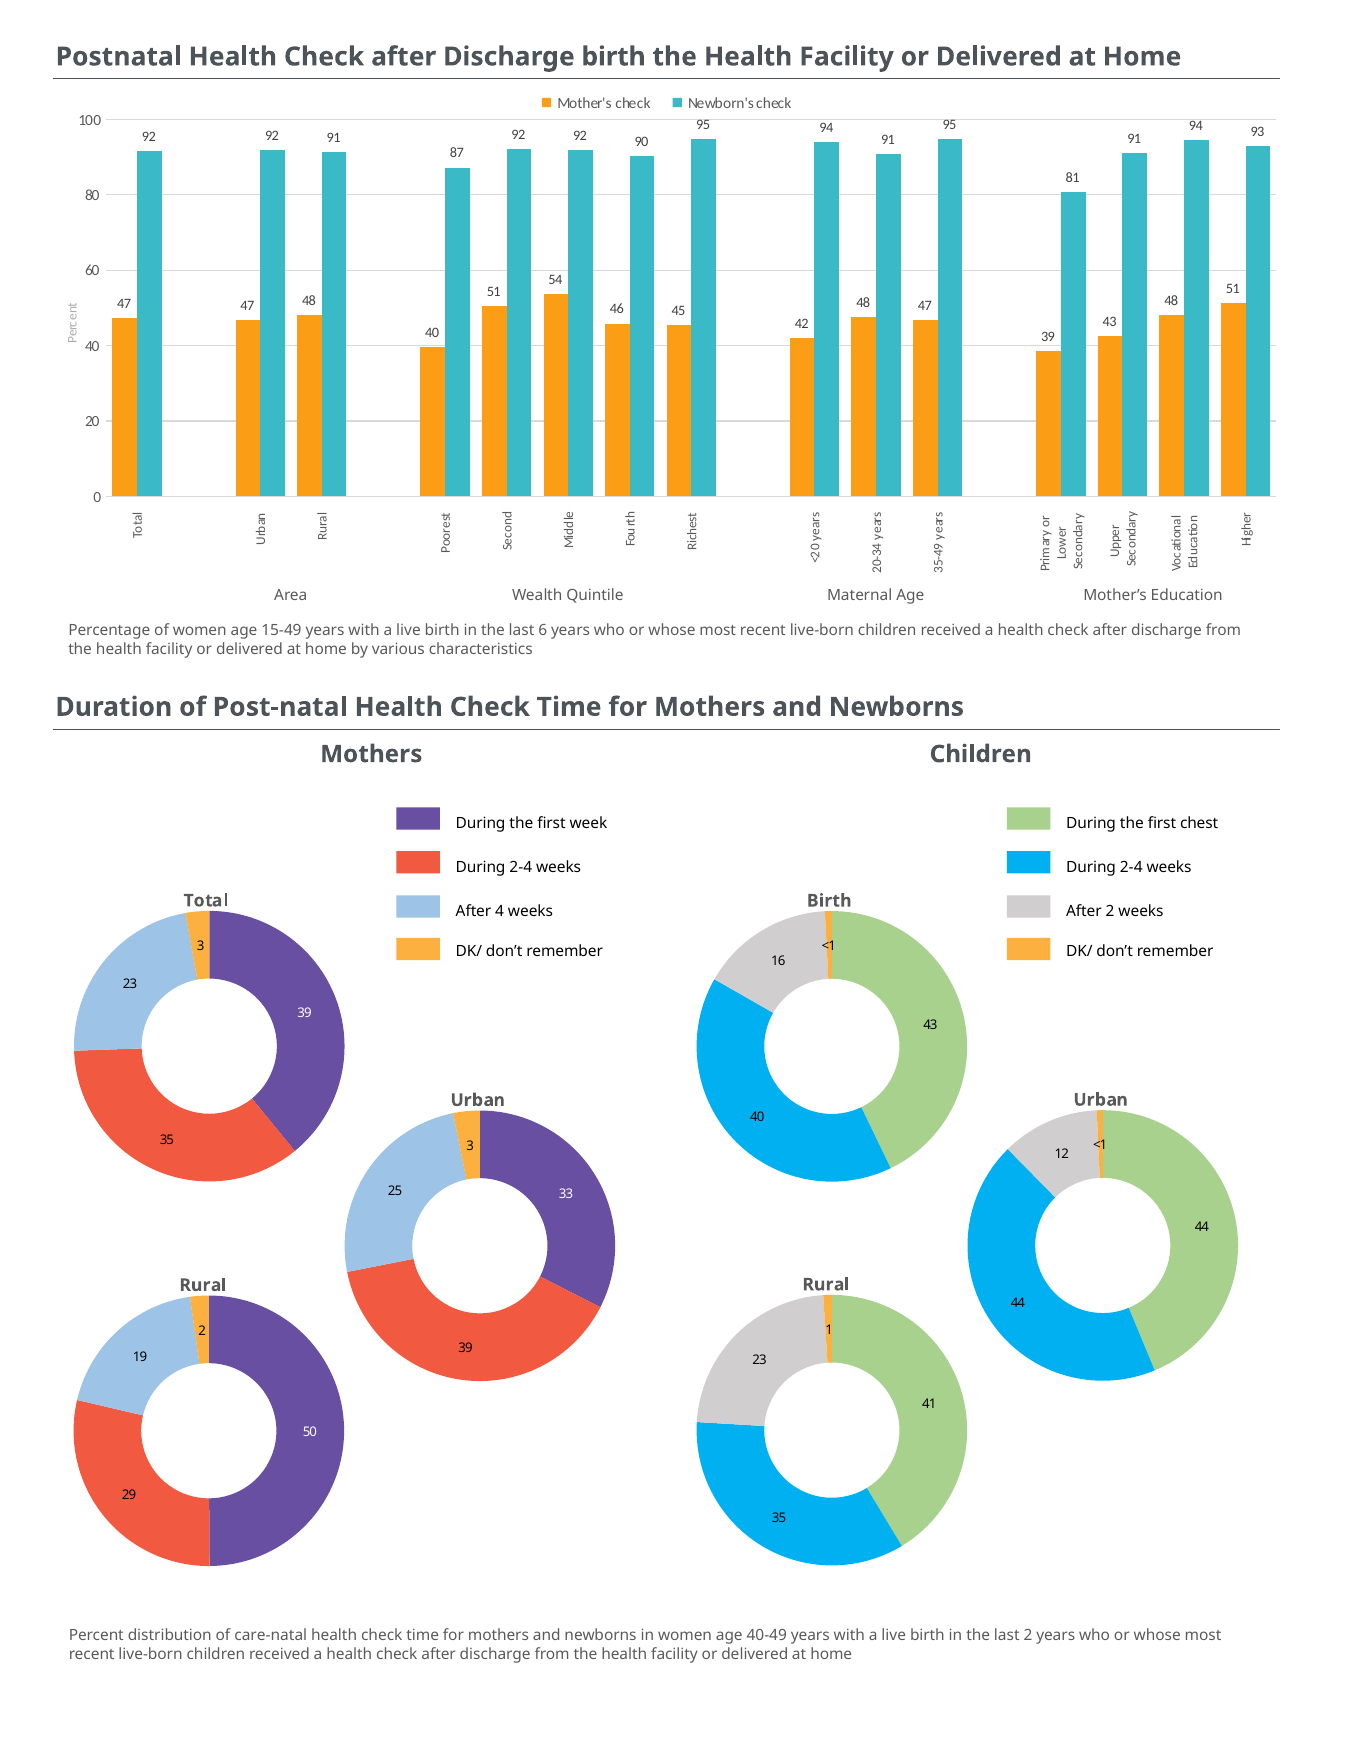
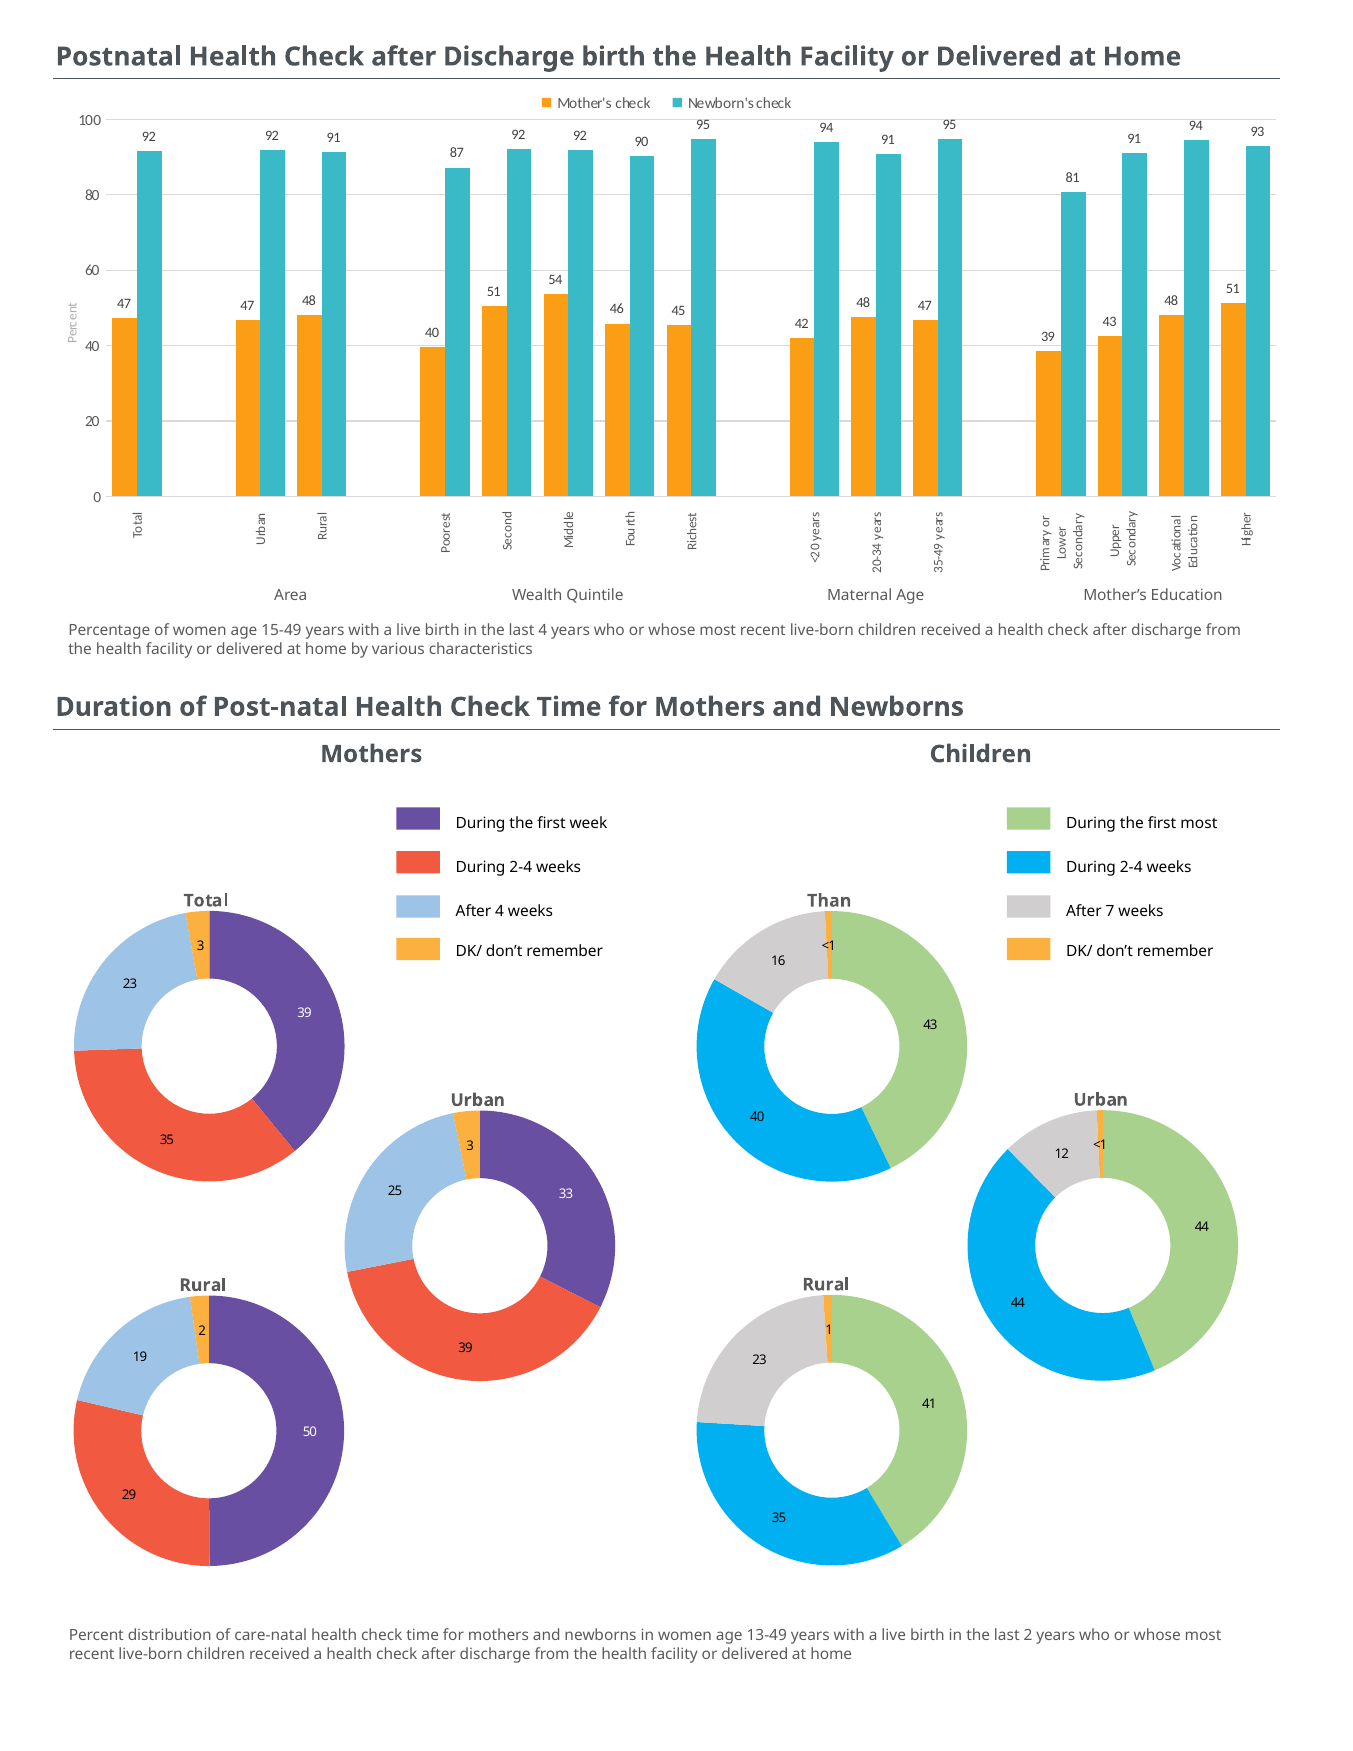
last 6: 6 -> 4
first chest: chest -> most
Birth at (829, 901): Birth -> Than
After 2: 2 -> 7
40-49: 40-49 -> 13-49
